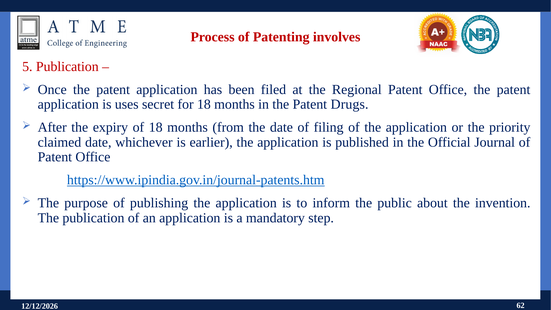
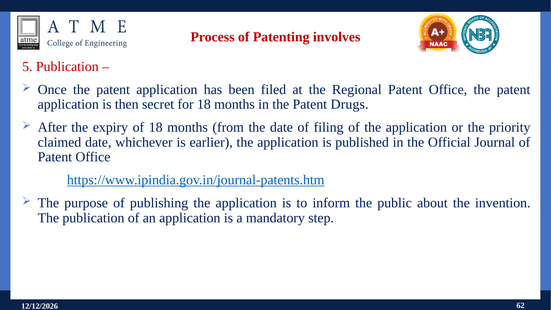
uses: uses -> then
